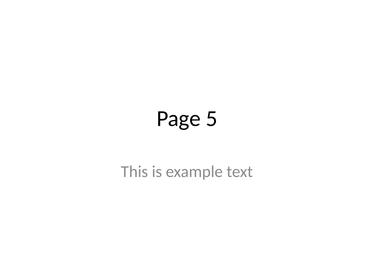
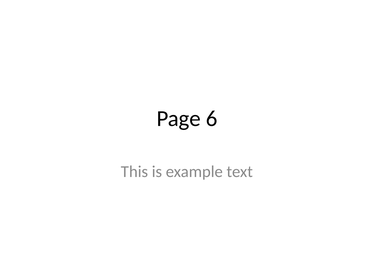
5: 5 -> 6
